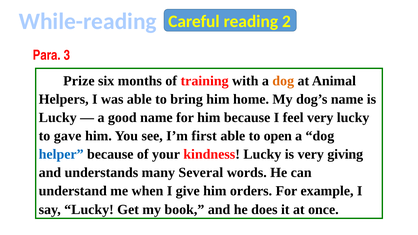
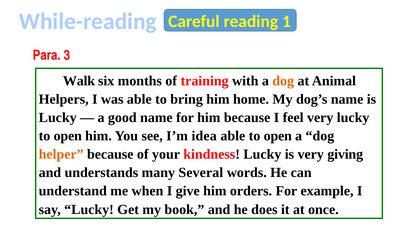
2: 2 -> 1
Prize: Prize -> Walk
gave at (68, 136): gave -> open
first: first -> idea
helper colour: blue -> orange
